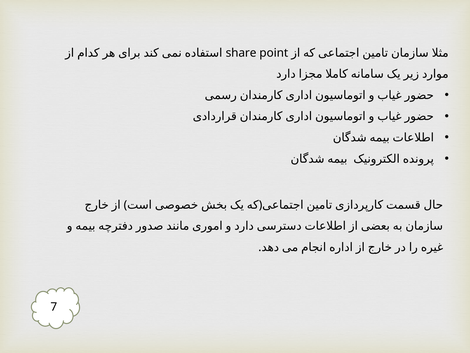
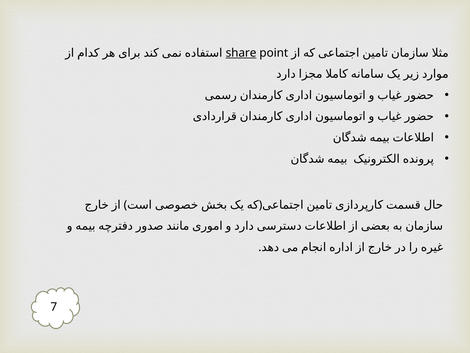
share underline: none -> present
